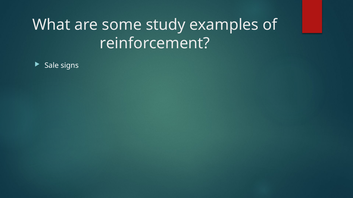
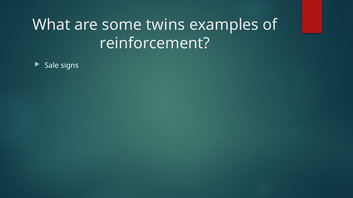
study: study -> twins
